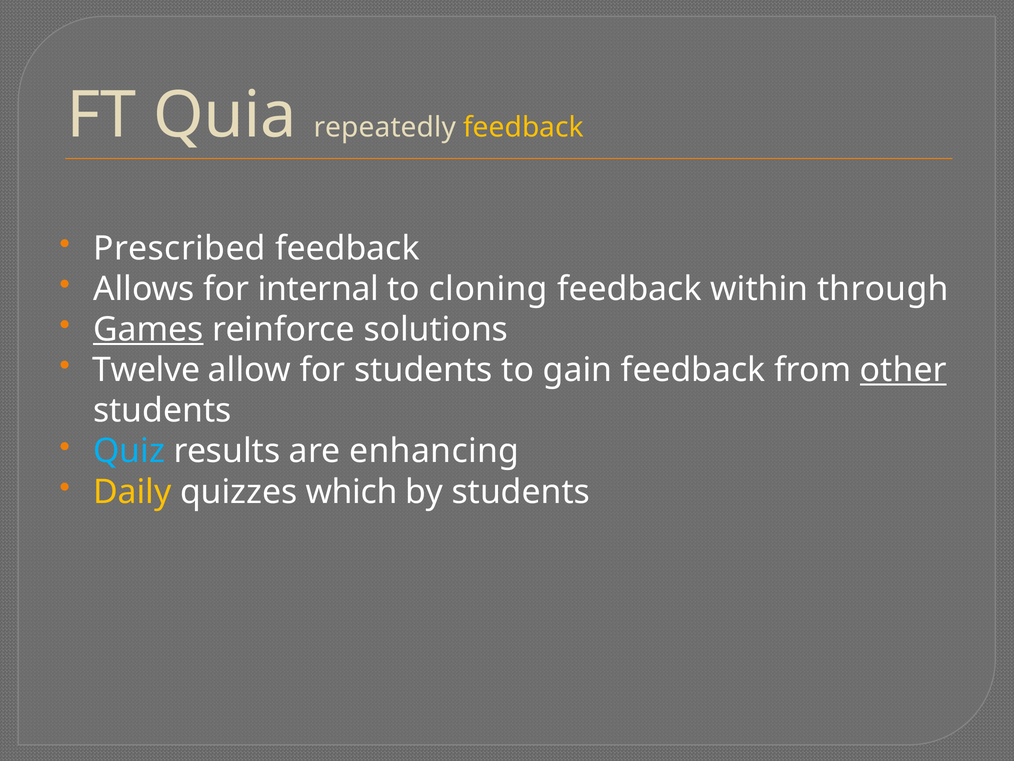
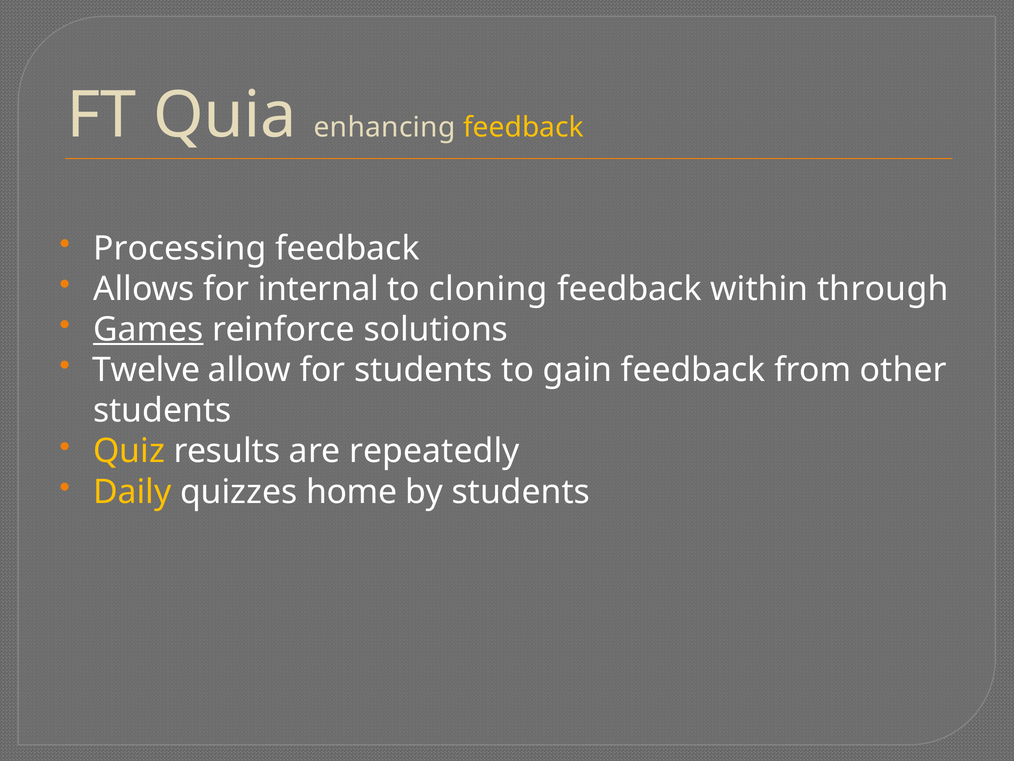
repeatedly: repeatedly -> enhancing
Prescribed: Prescribed -> Processing
other underline: present -> none
Quiz colour: light blue -> yellow
enhancing: enhancing -> repeatedly
which: which -> home
